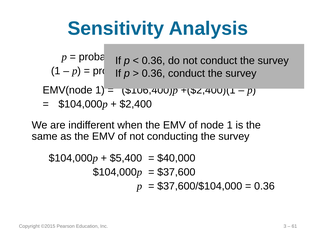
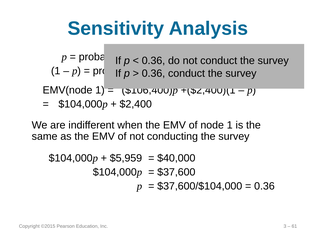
$5,400: $5,400 -> $5,959
